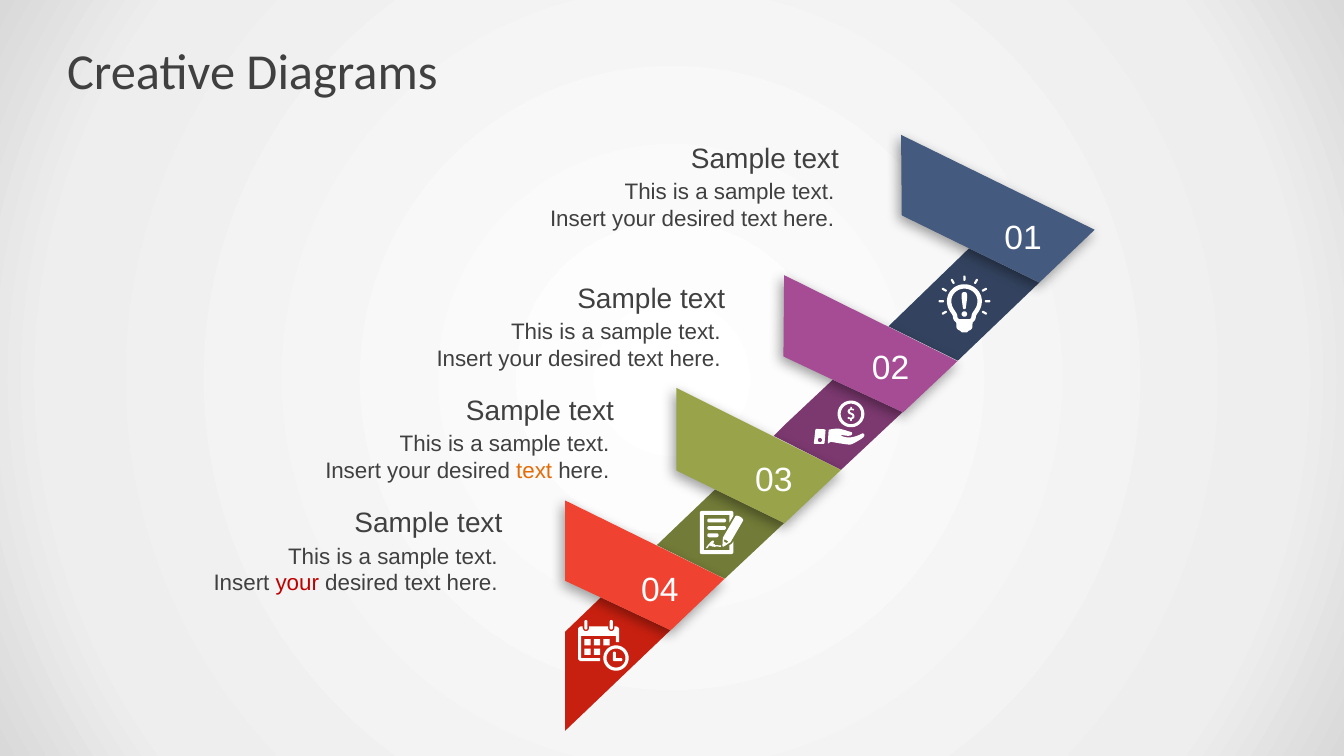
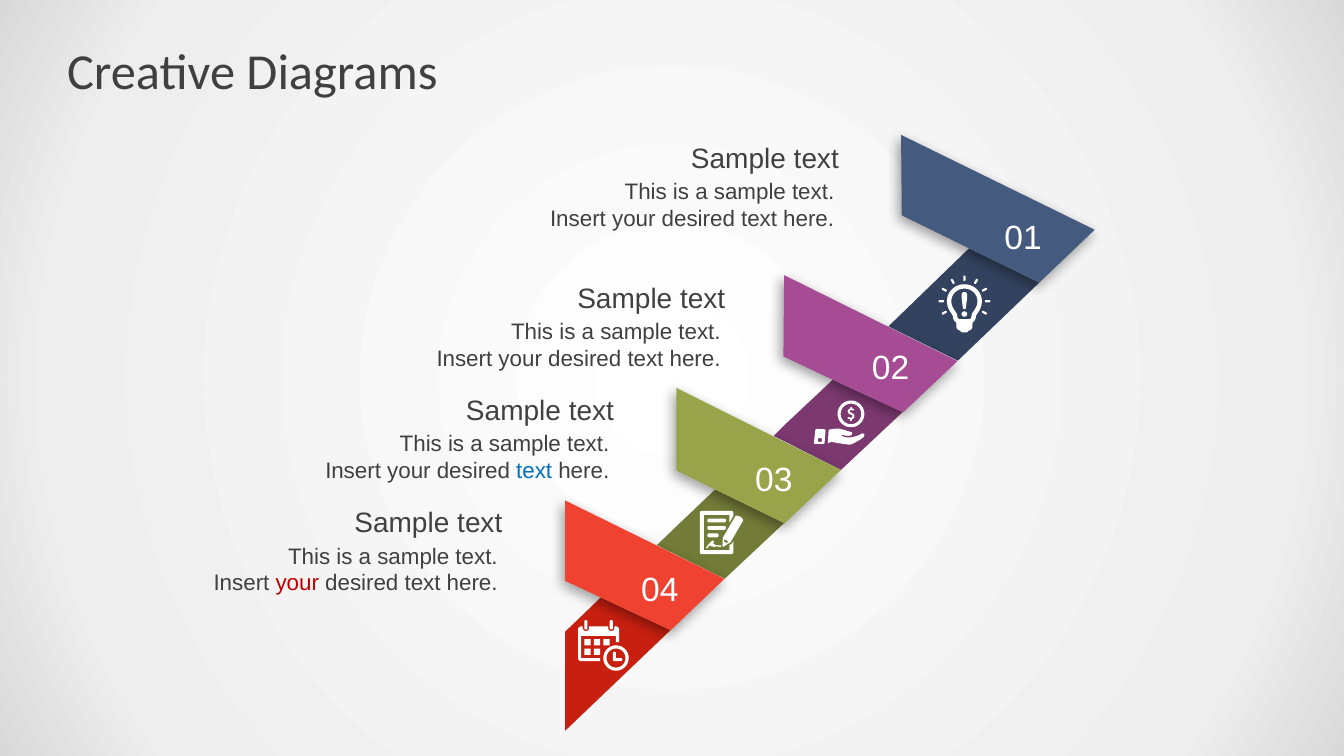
text at (534, 471) colour: orange -> blue
